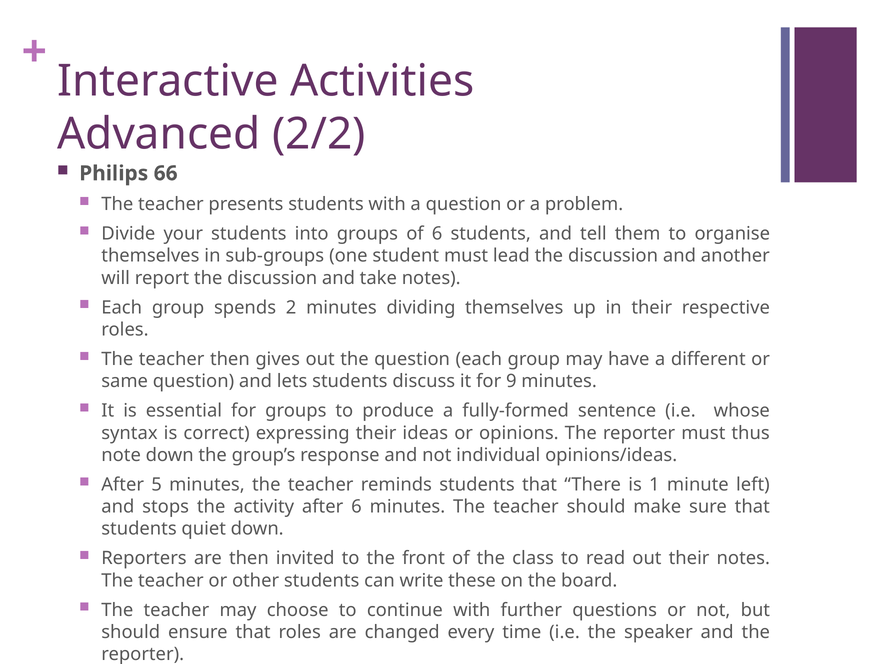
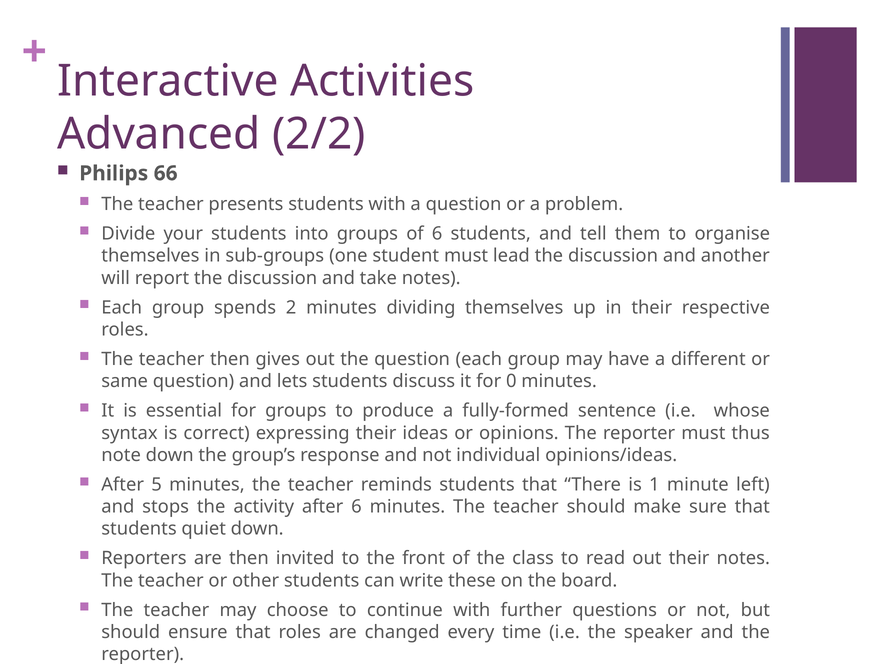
9: 9 -> 0
